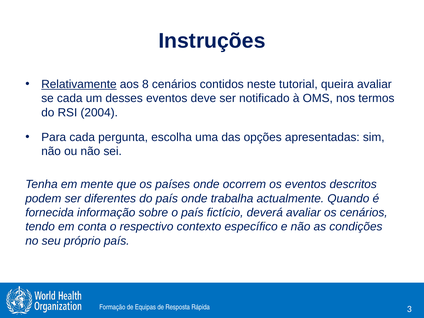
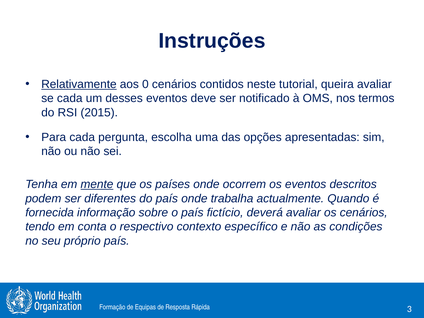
8: 8 -> 0
2004: 2004 -> 2015
mente underline: none -> present
